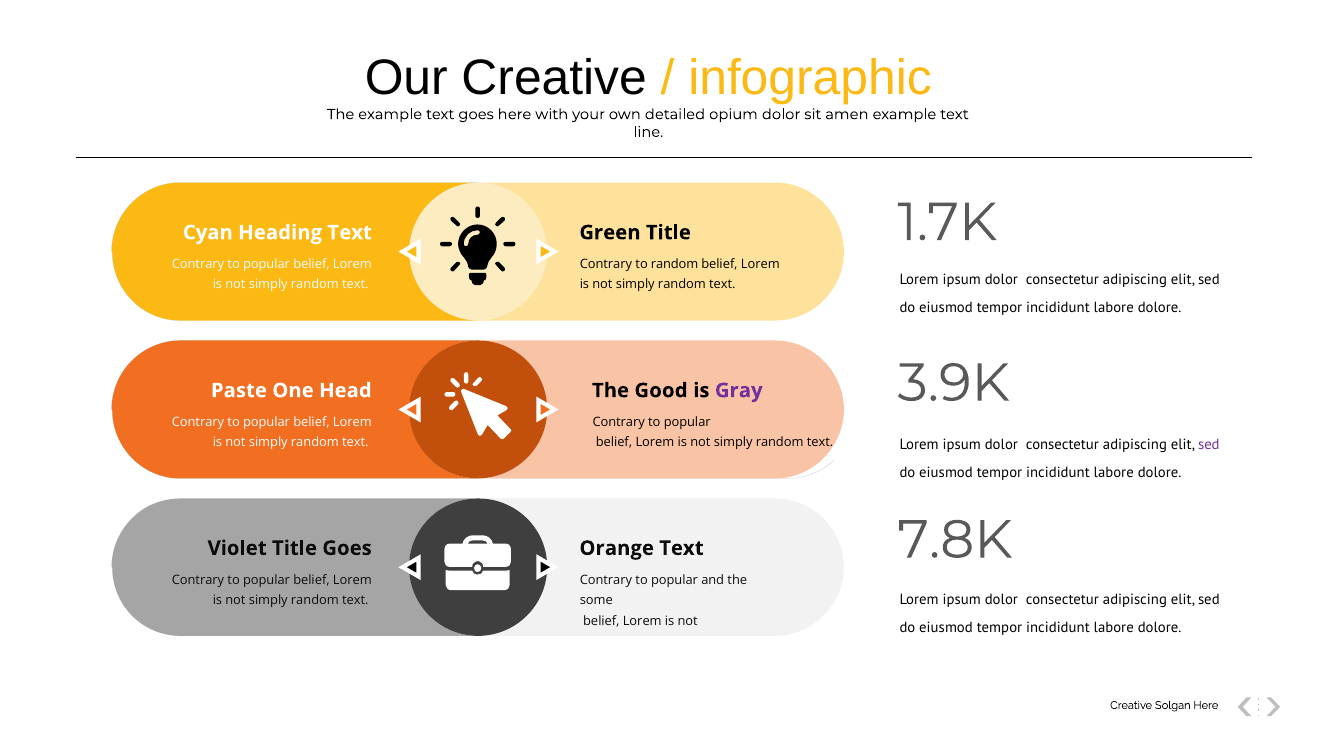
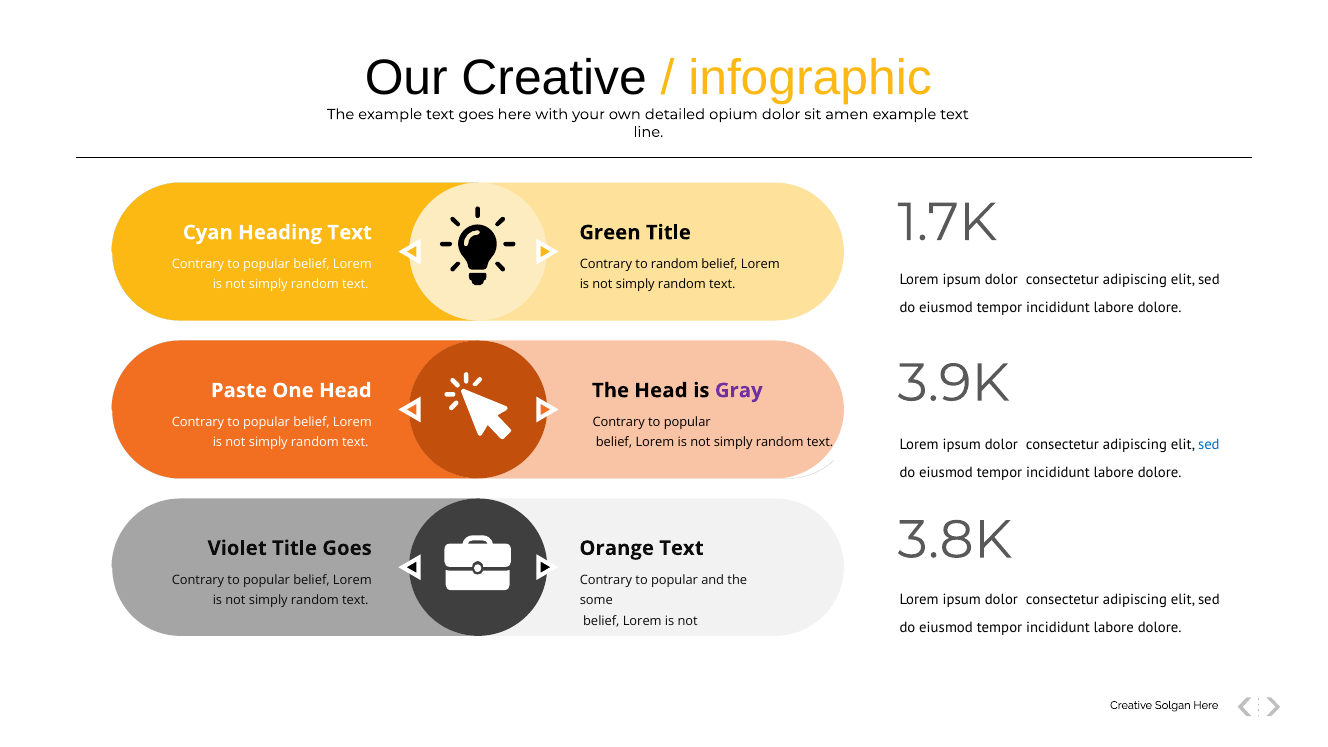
The Good: Good -> Head
sed at (1209, 445) colour: purple -> blue
7.8K: 7.8K -> 3.8K
